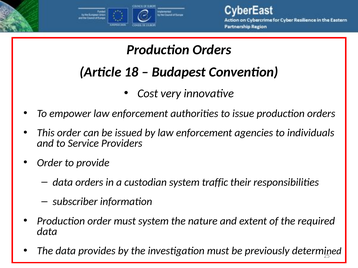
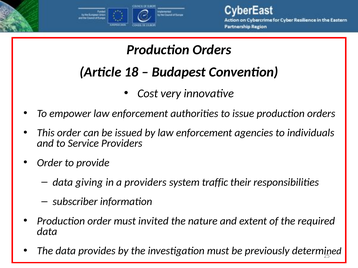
data orders: orders -> giving
a custodian: custodian -> providers
must system: system -> invited
